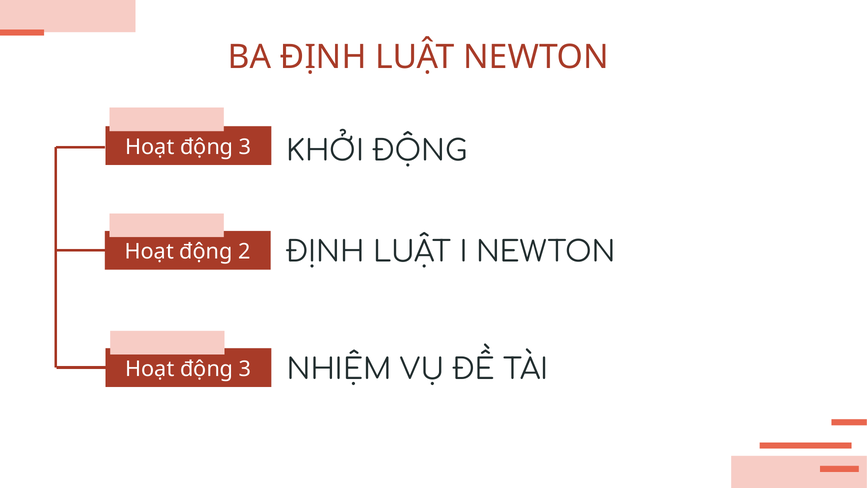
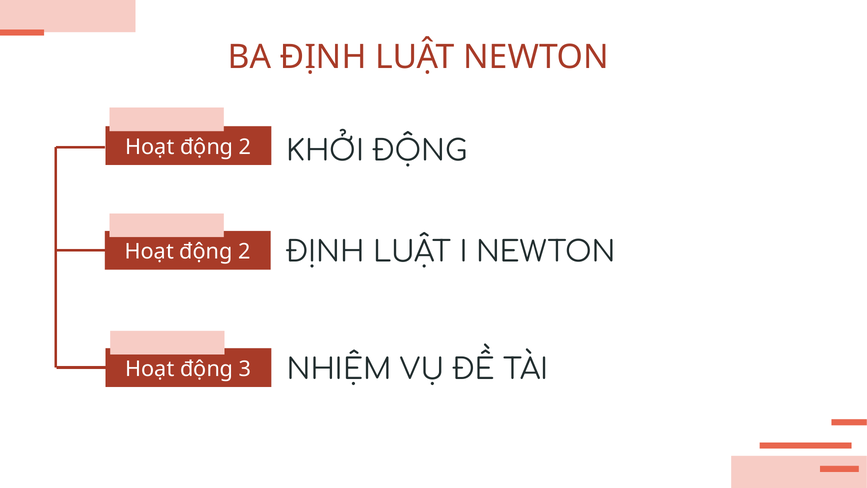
3 at (245, 147): 3 -> 2
